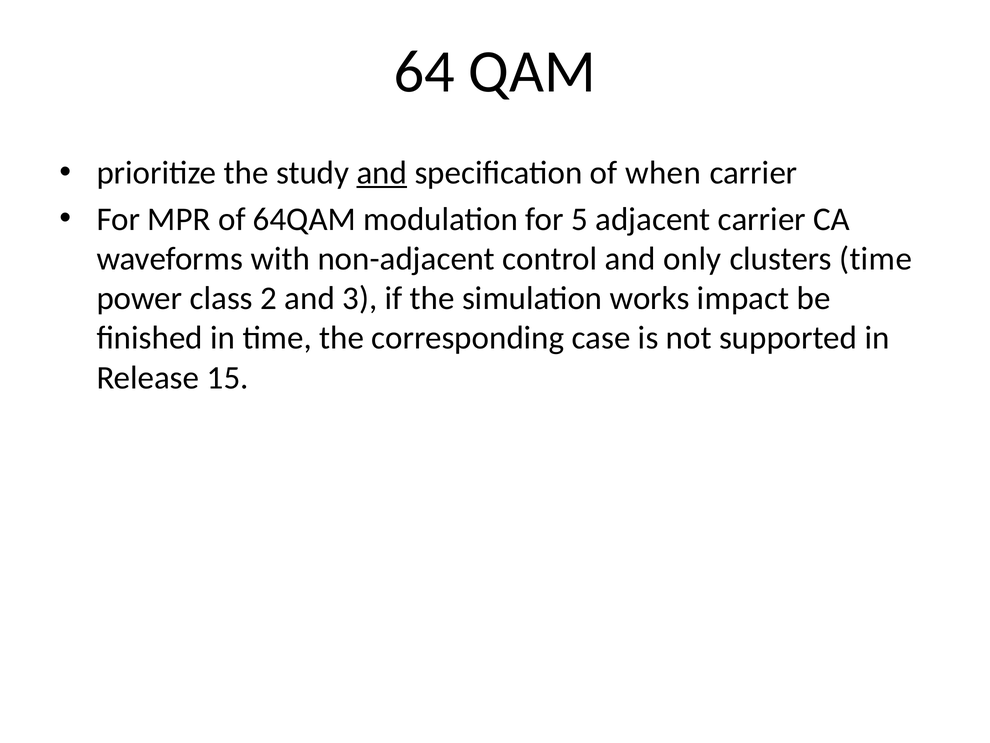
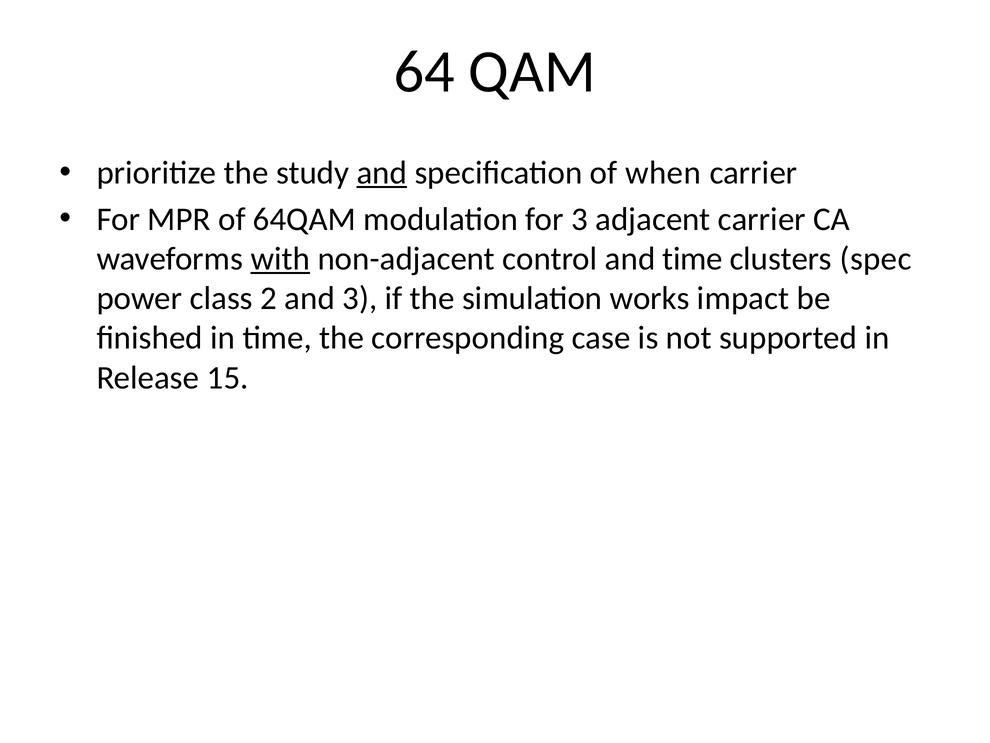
for 5: 5 -> 3
with underline: none -> present
and only: only -> time
clusters time: time -> spec
